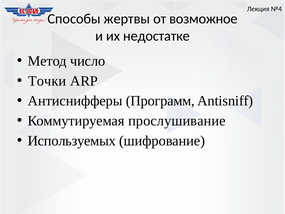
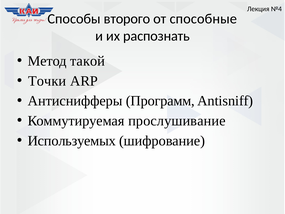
жертвы: жертвы -> второго
возможное: возможное -> способные
недостатке: недостатке -> распознать
число: число -> такой
